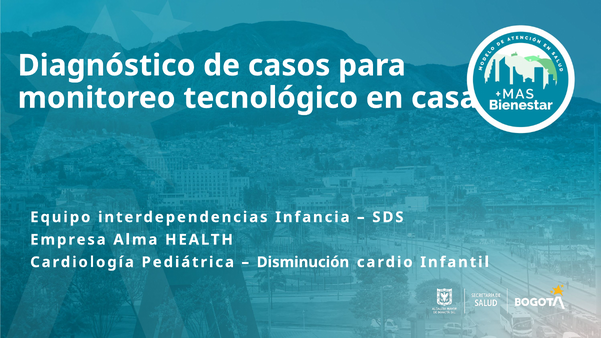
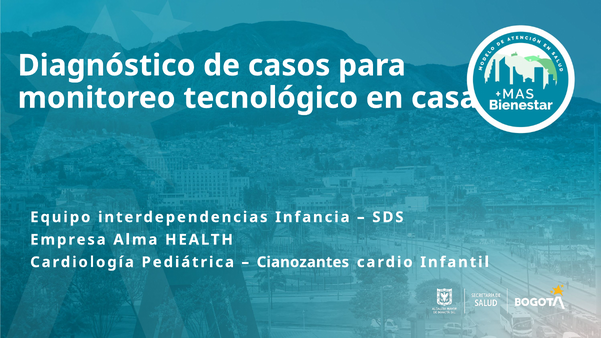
Disminución: Disminución -> Cianozantes
